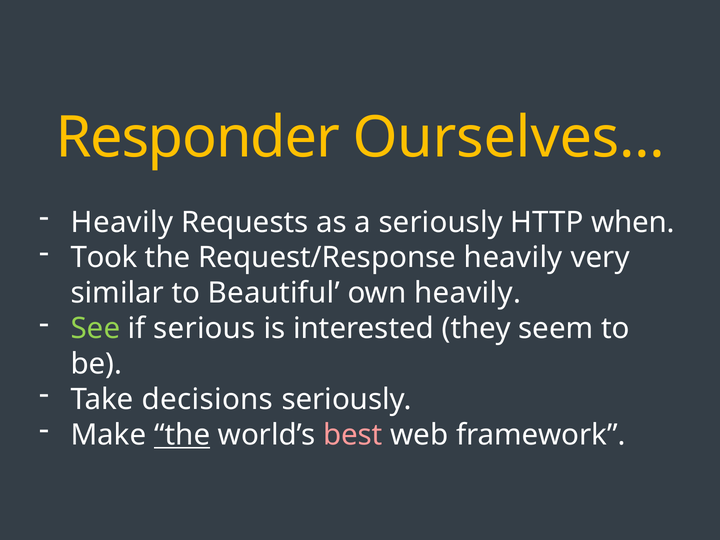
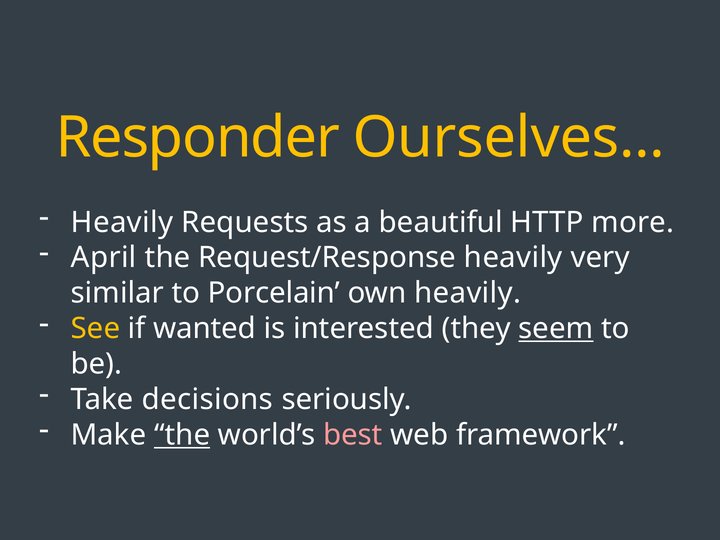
a seriously: seriously -> beautiful
when: when -> more
Took: Took -> April
Beautiful: Beautiful -> Porcelain
See colour: light green -> yellow
serious: serious -> wanted
seem underline: none -> present
